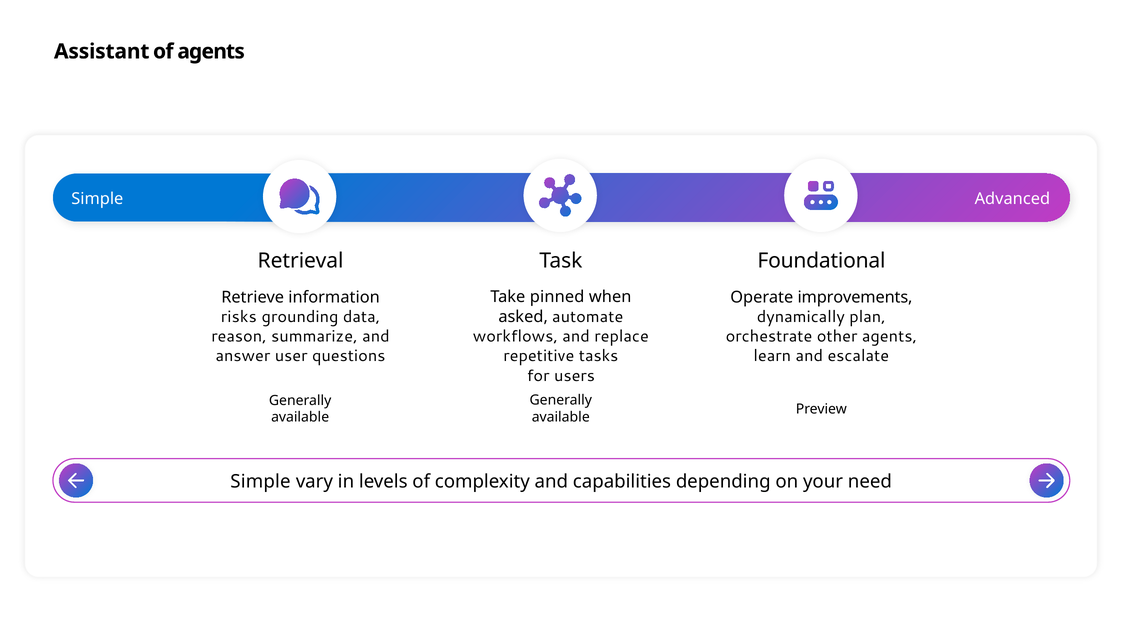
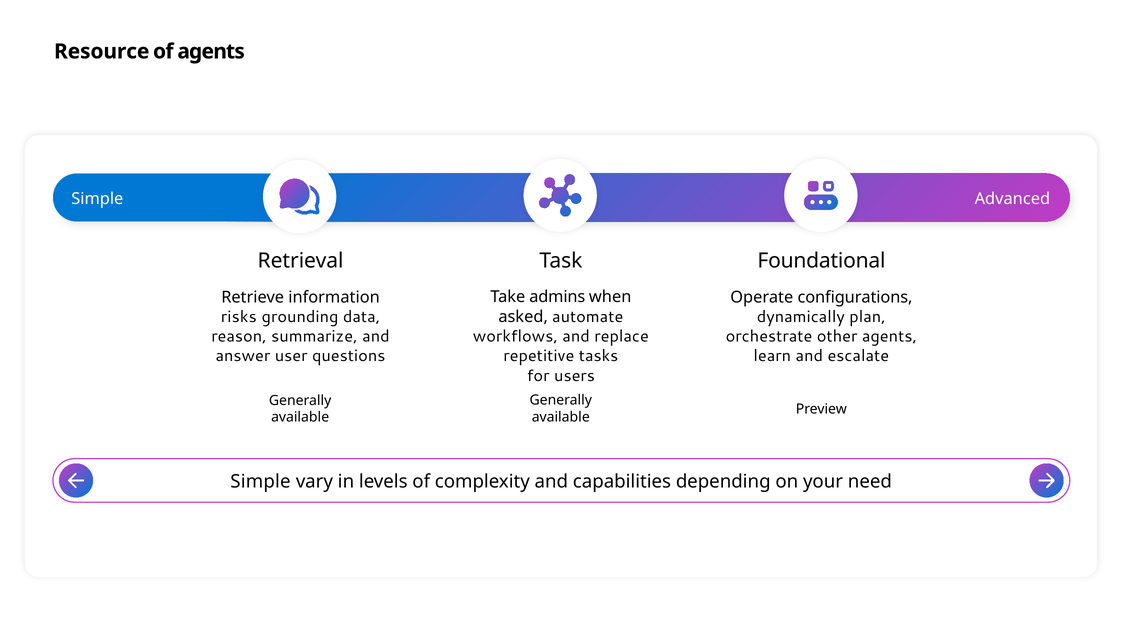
Assistant: Assistant -> Resource
pinned: pinned -> admins
improvements: improvements -> configurations
